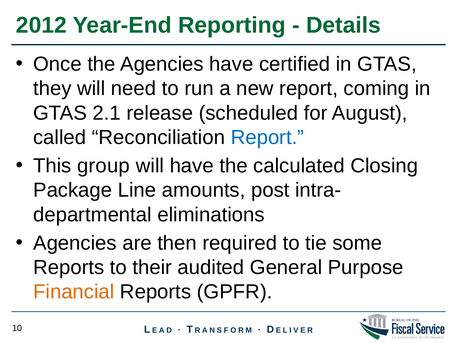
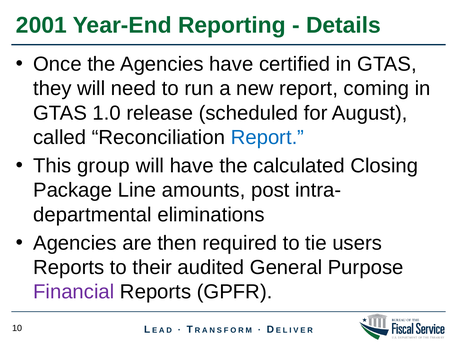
2012: 2012 -> 2001
2.1: 2.1 -> 1.0
some: some -> users
Financial colour: orange -> purple
